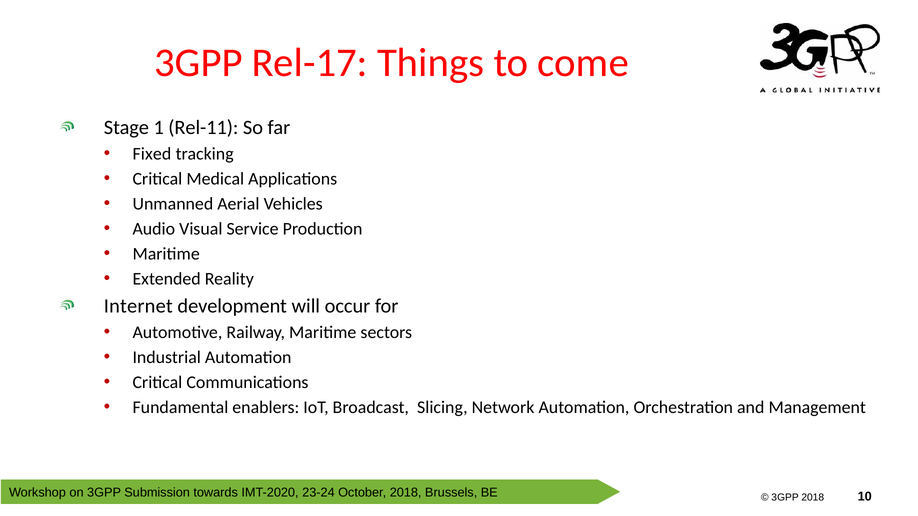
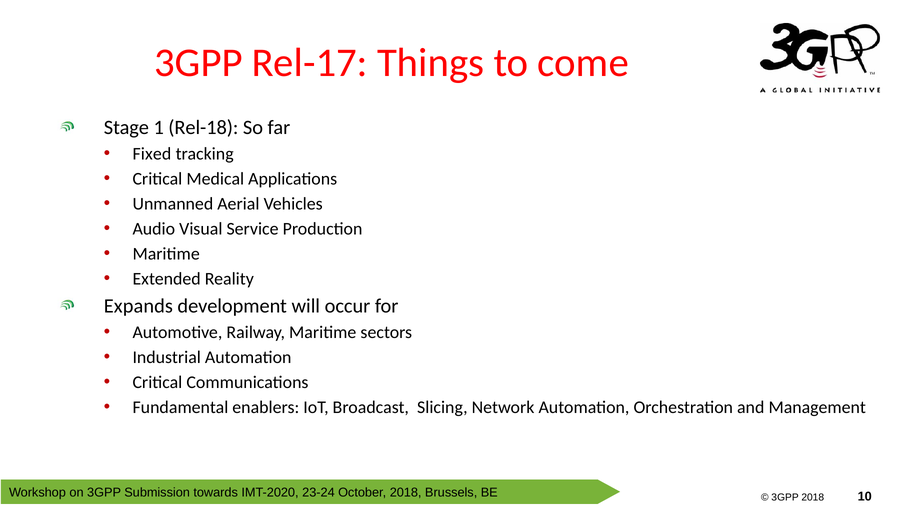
Rel-11: Rel-11 -> Rel-18
Internet: Internet -> Expands
